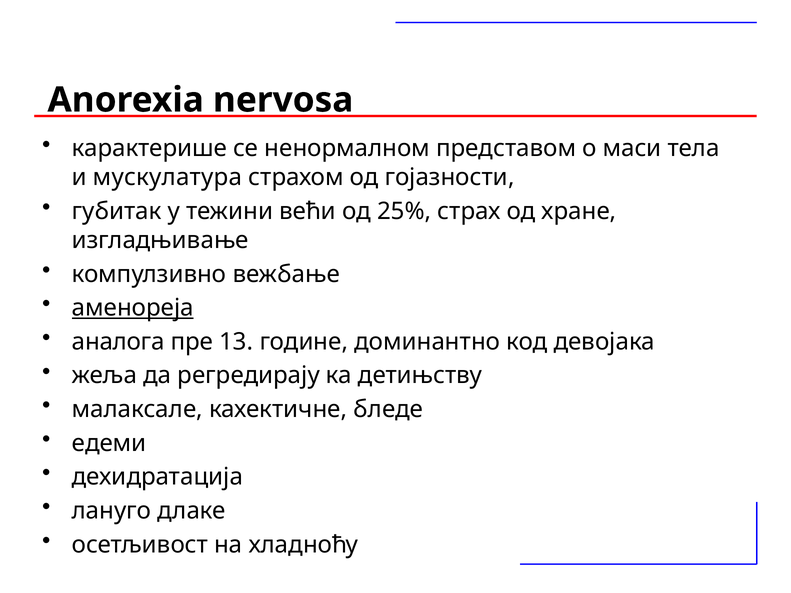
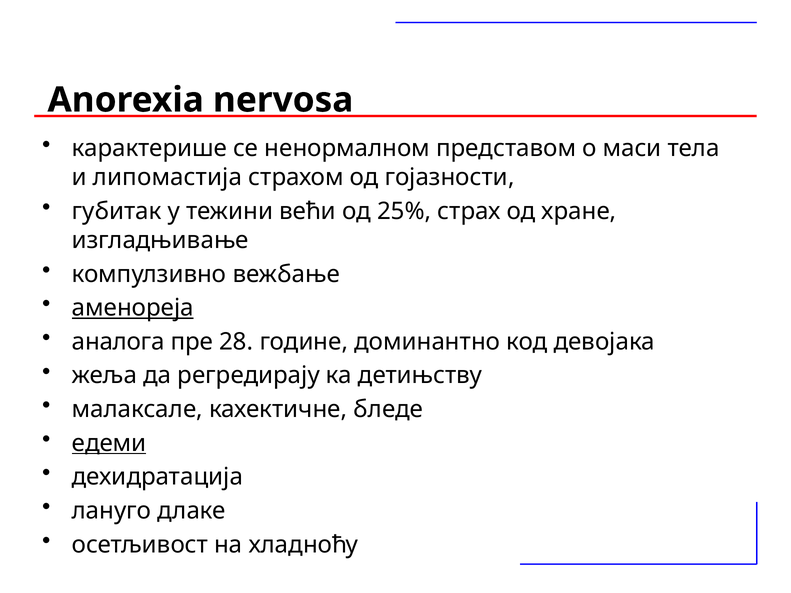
мускулатура: мускулатура -> липомастија
13: 13 -> 28
едеми underline: none -> present
